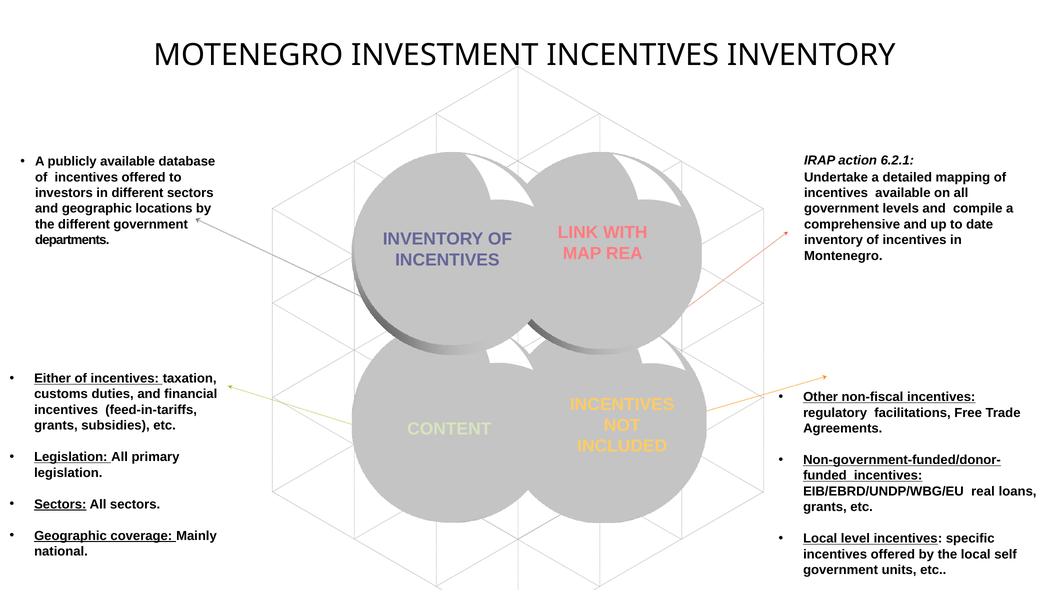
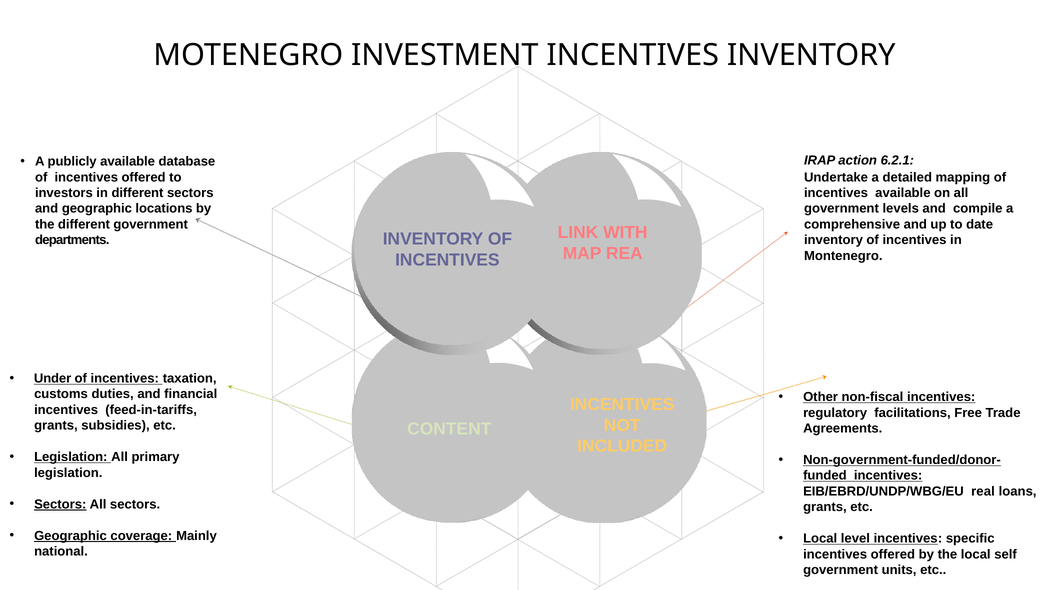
Either: Either -> Under
